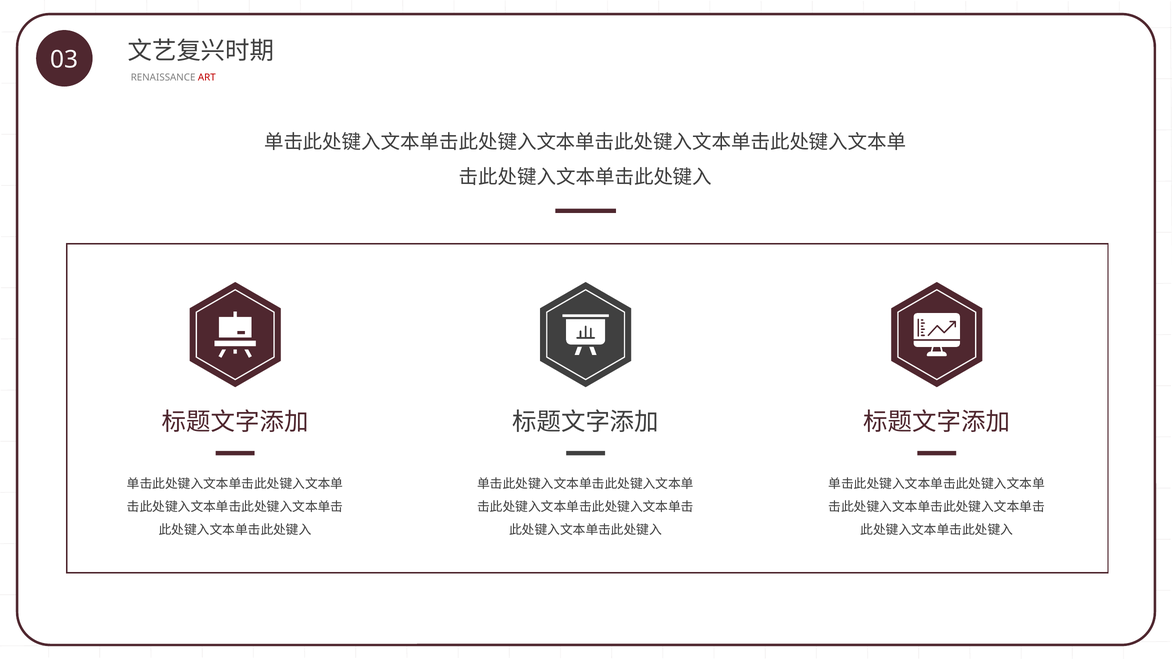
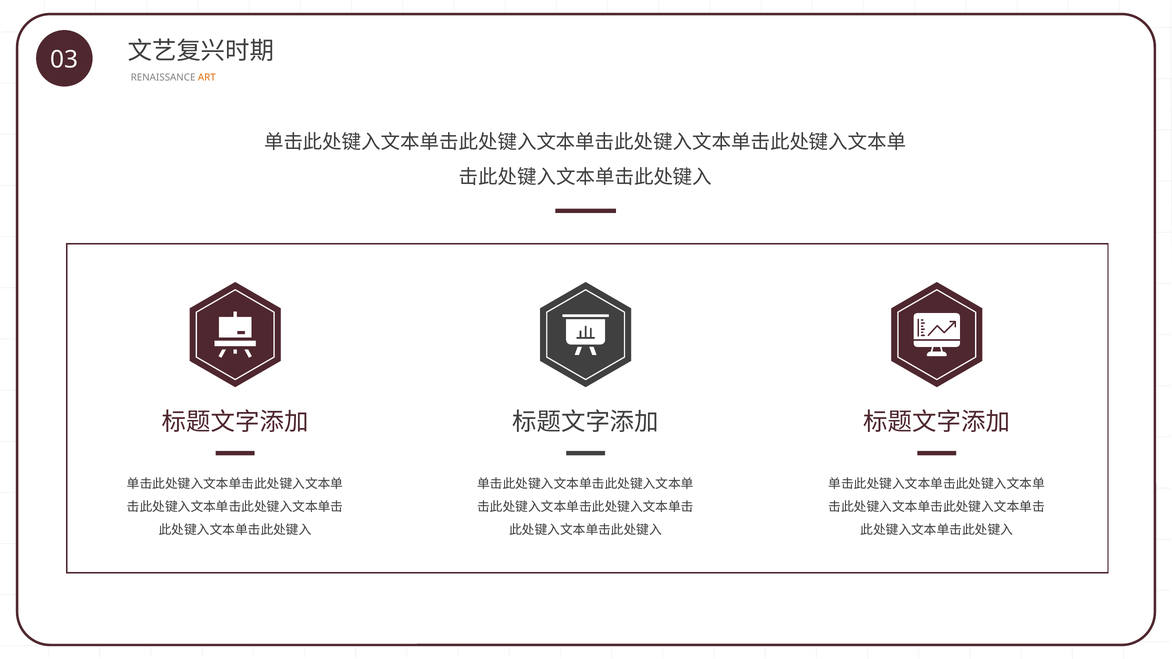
ART colour: red -> orange
